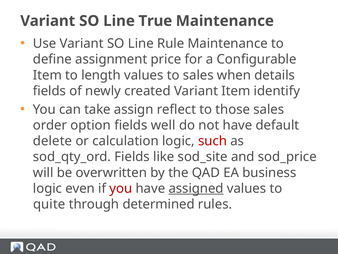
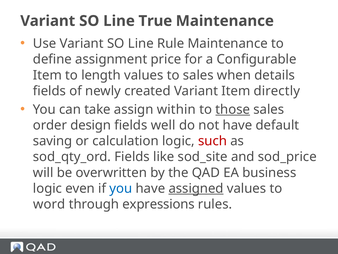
identify: identify -> directly
reflect: reflect -> within
those underline: none -> present
option: option -> design
delete: delete -> saving
you at (121, 188) colour: red -> blue
quite: quite -> word
determined: determined -> expressions
